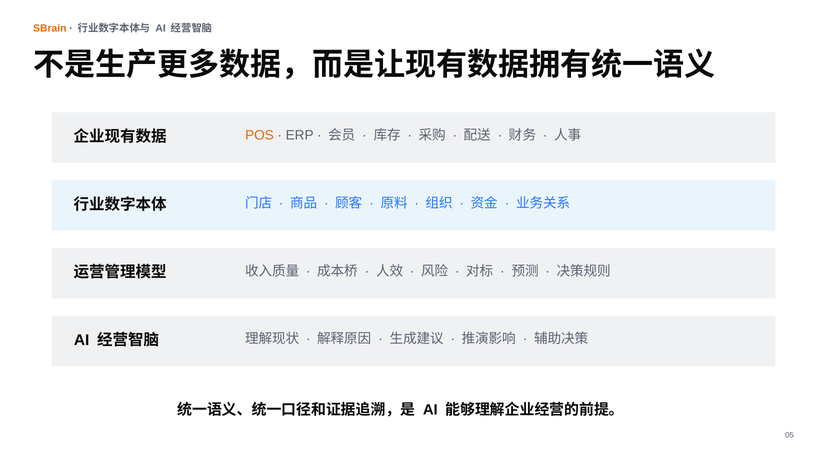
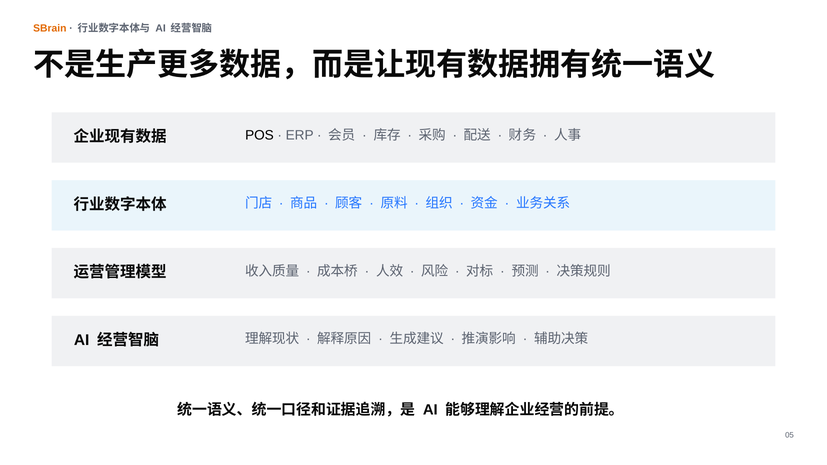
POS colour: orange -> black
